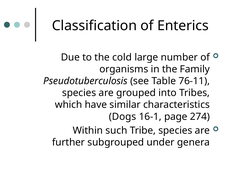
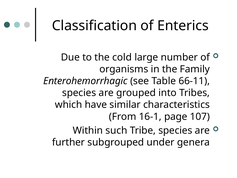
Pseudotuberculosis: Pseudotuberculosis -> Enterohemorrhagic
76-11: 76-11 -> 66-11
Dogs: Dogs -> From
274: 274 -> 107
